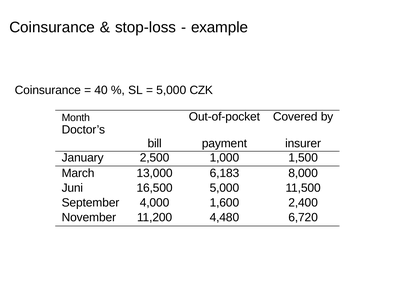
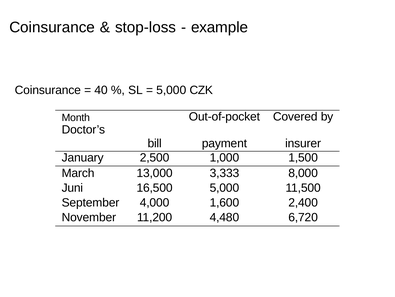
6,183: 6,183 -> 3,333
